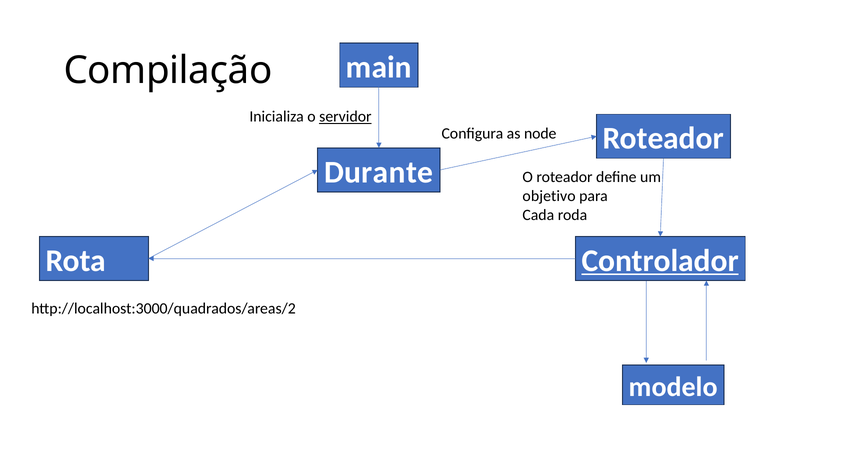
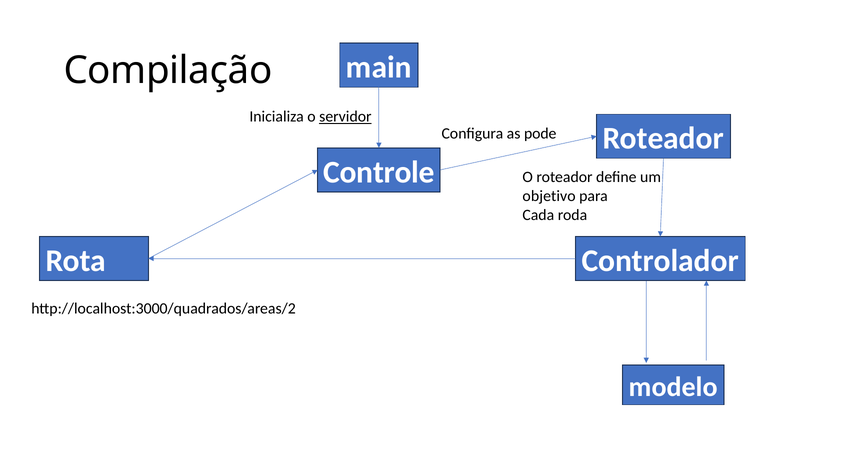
node: node -> pode
Durante: Durante -> Controle
Controlador underline: present -> none
